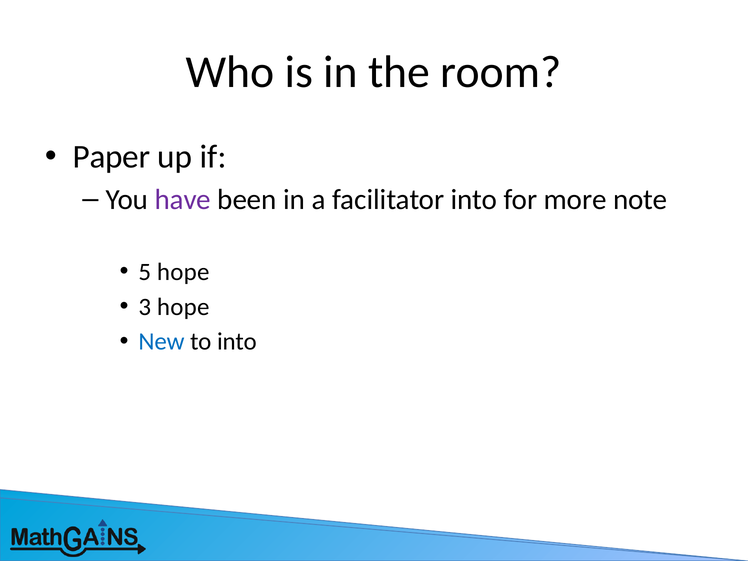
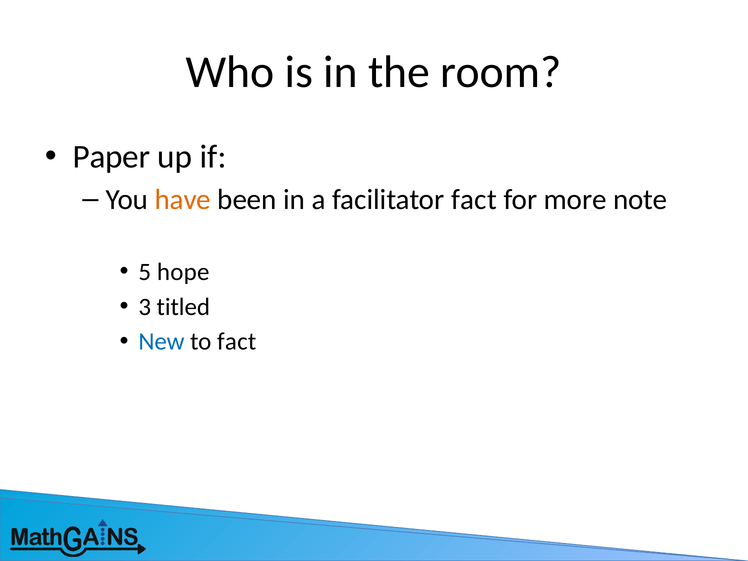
have colour: purple -> orange
facilitator into: into -> fact
3 hope: hope -> titled
to into: into -> fact
